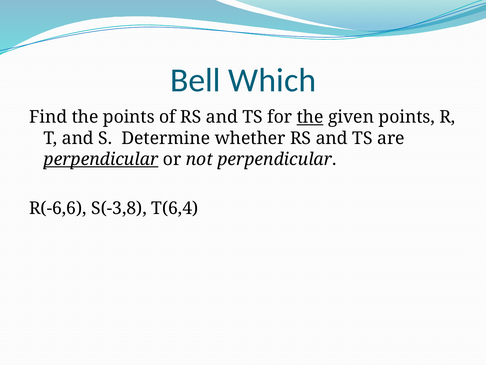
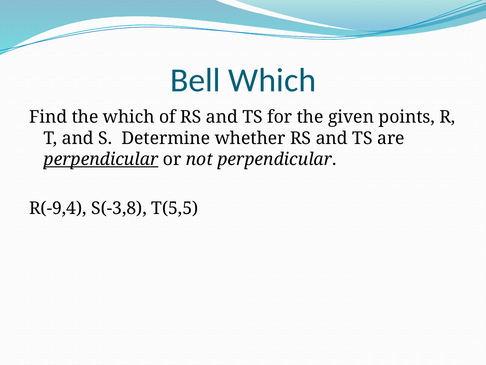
the points: points -> which
the at (310, 117) underline: present -> none
R(-6,6: R(-6,6 -> R(-9,4
T(6,4: T(6,4 -> T(5,5
